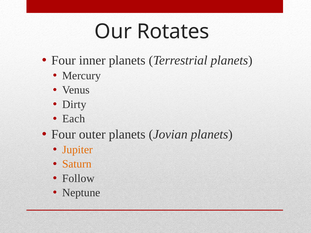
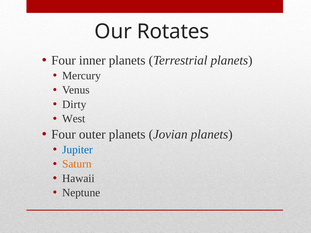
Each: Each -> West
Jupiter colour: orange -> blue
Follow: Follow -> Hawaii
